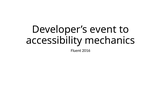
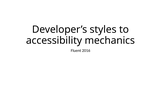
event: event -> styles
